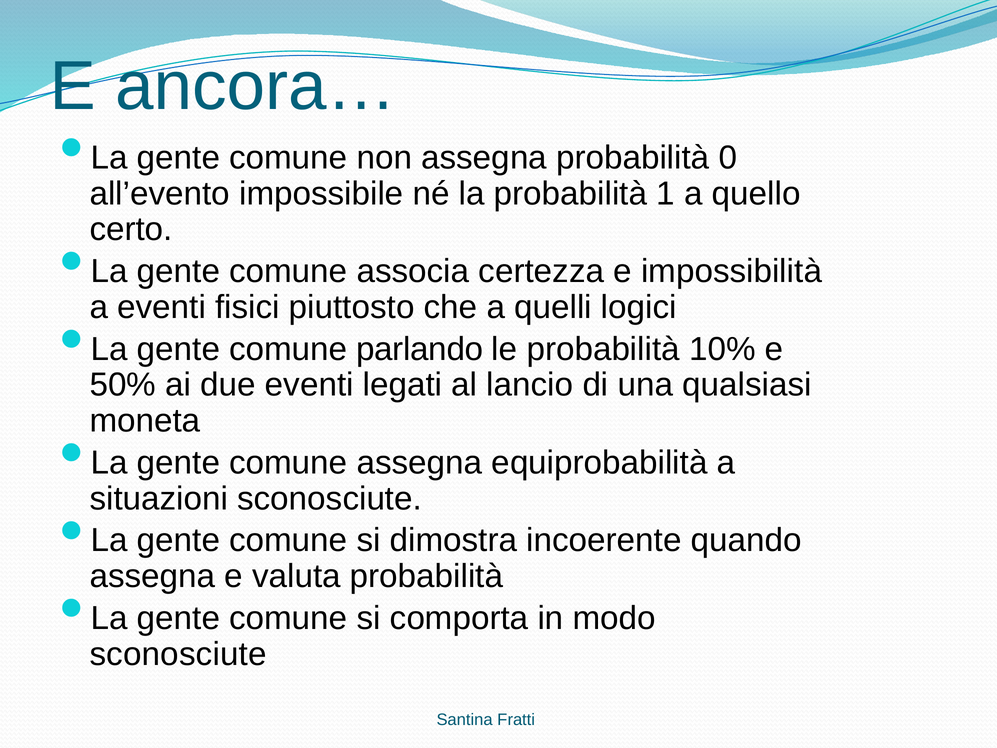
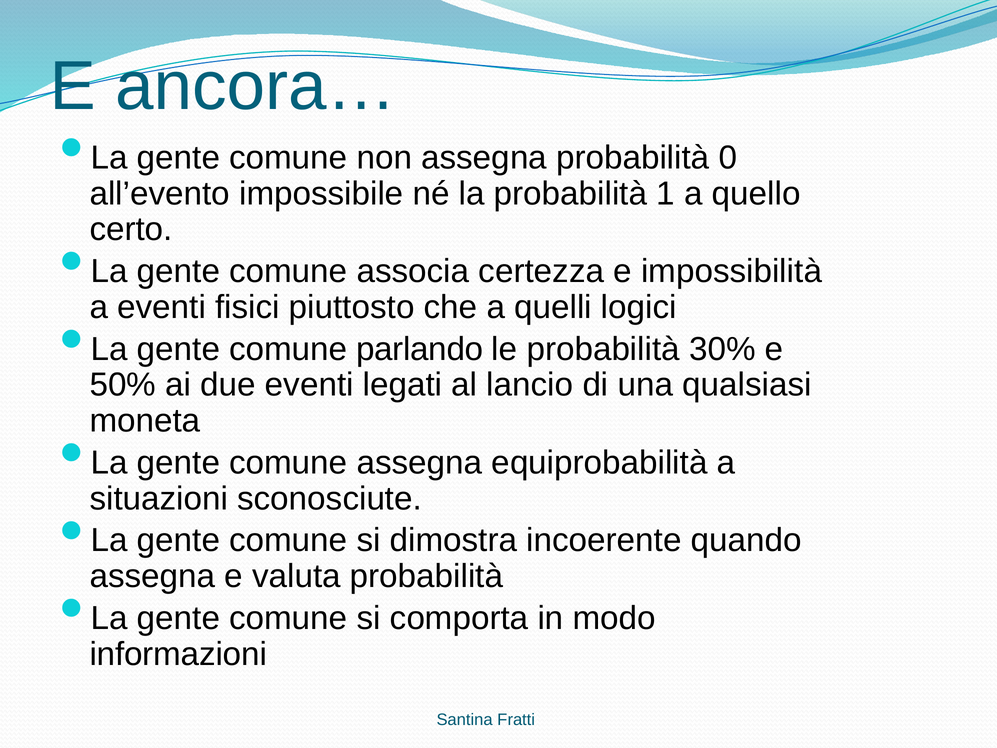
10%: 10% -> 30%
sconosciute at (178, 654): sconosciute -> informazioni
